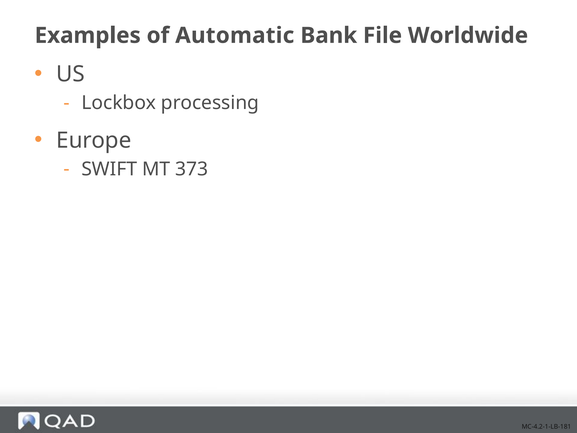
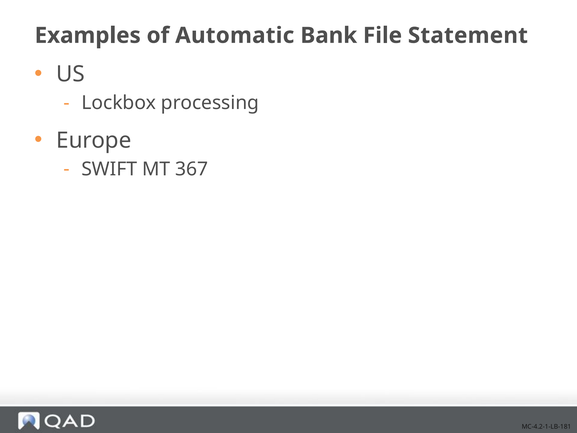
Worldwide: Worldwide -> Statement
373: 373 -> 367
